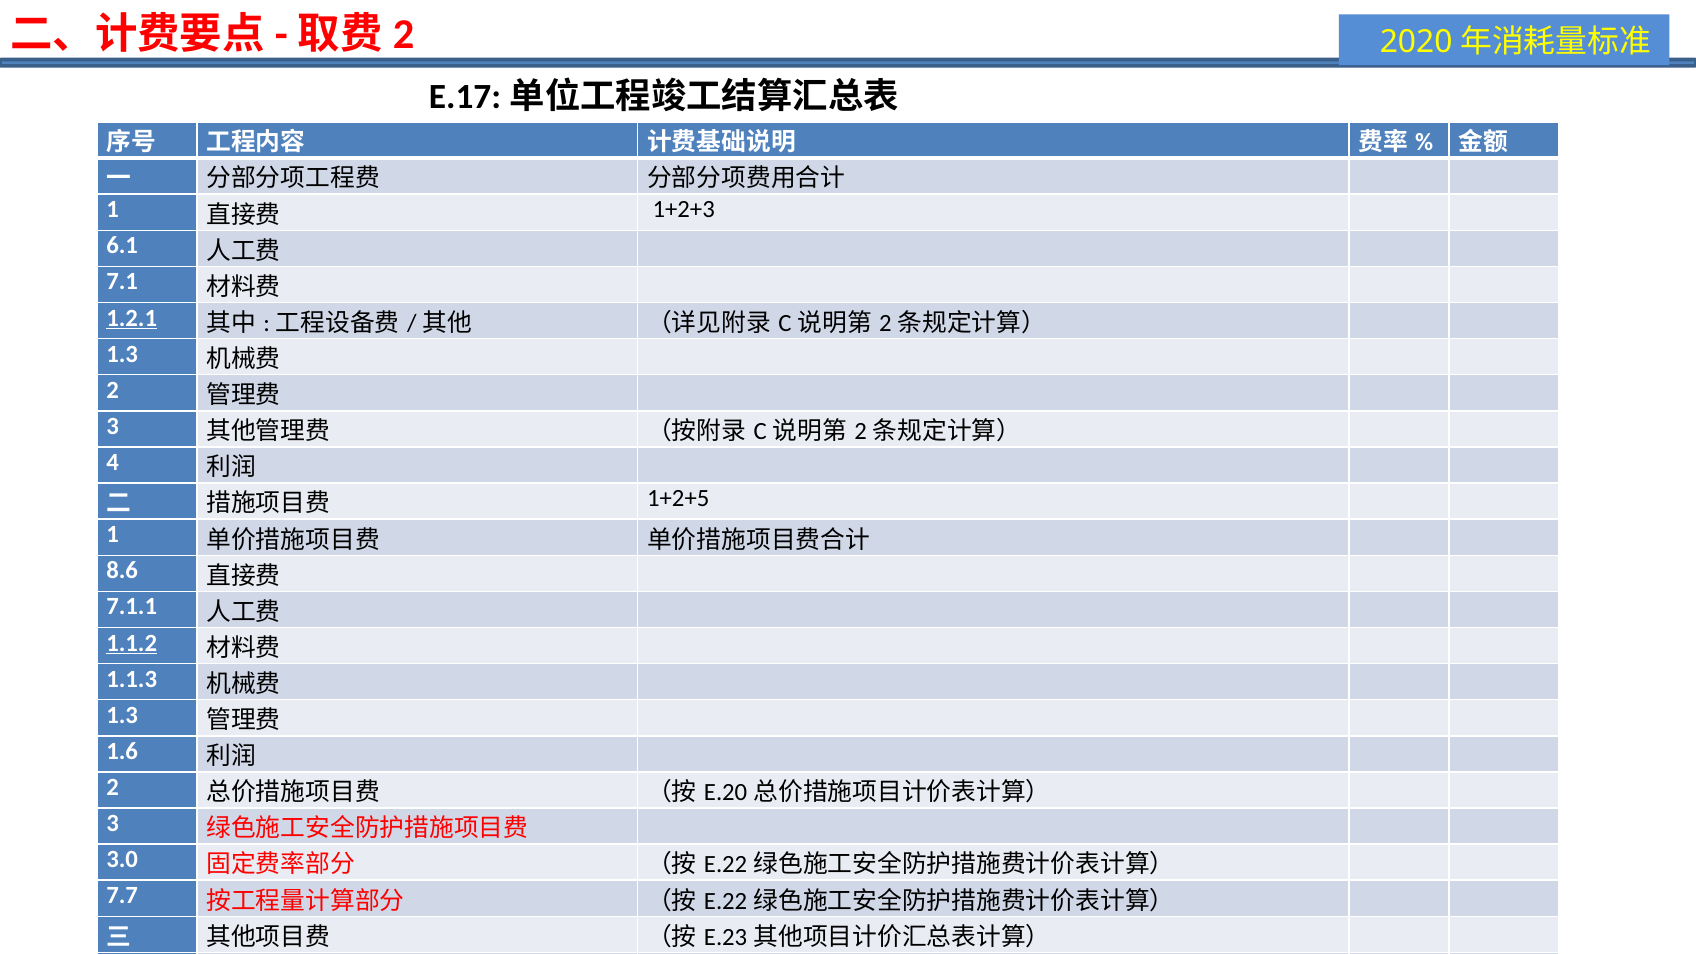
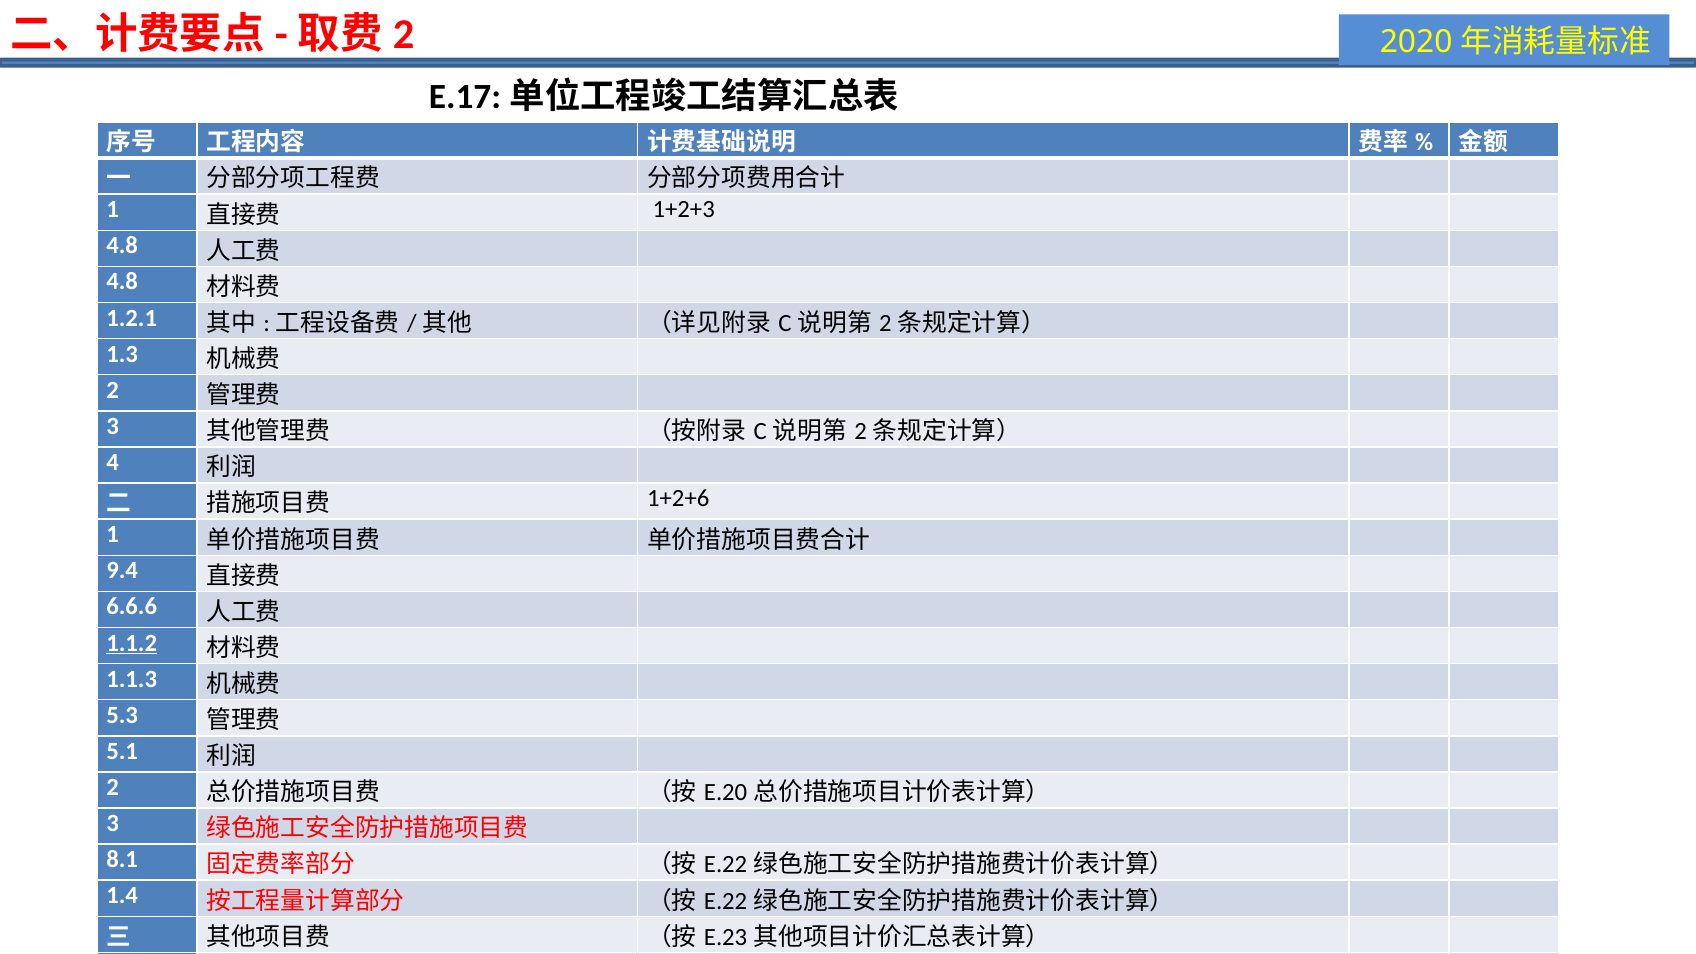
6.1 at (122, 246): 6.1 -> 4.8
7.1 at (122, 282): 7.1 -> 4.8
1.2.1 underline: present -> none
1+2+5: 1+2+5 -> 1+2+6
8.6: 8.6 -> 9.4
7.1.1: 7.1.1 -> 6.6.6
1.3 at (122, 715): 1.3 -> 5.3
1.6: 1.6 -> 5.1
3.0: 3.0 -> 8.1
7.7: 7.7 -> 1.4
